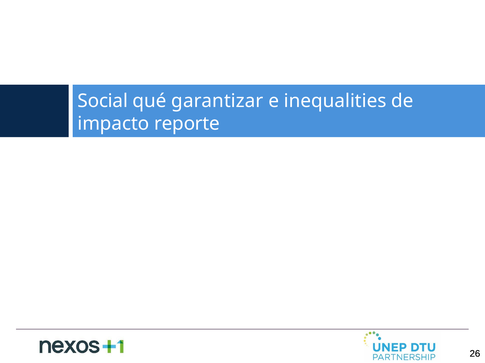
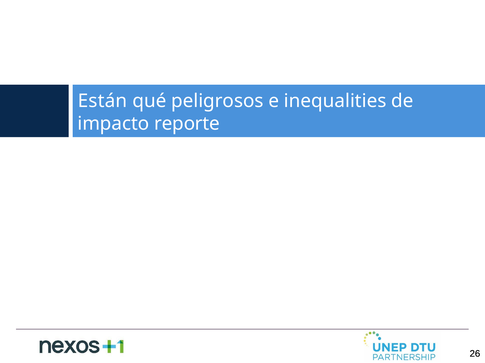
Social: Social -> Están
garantizar: garantizar -> peligrosos
